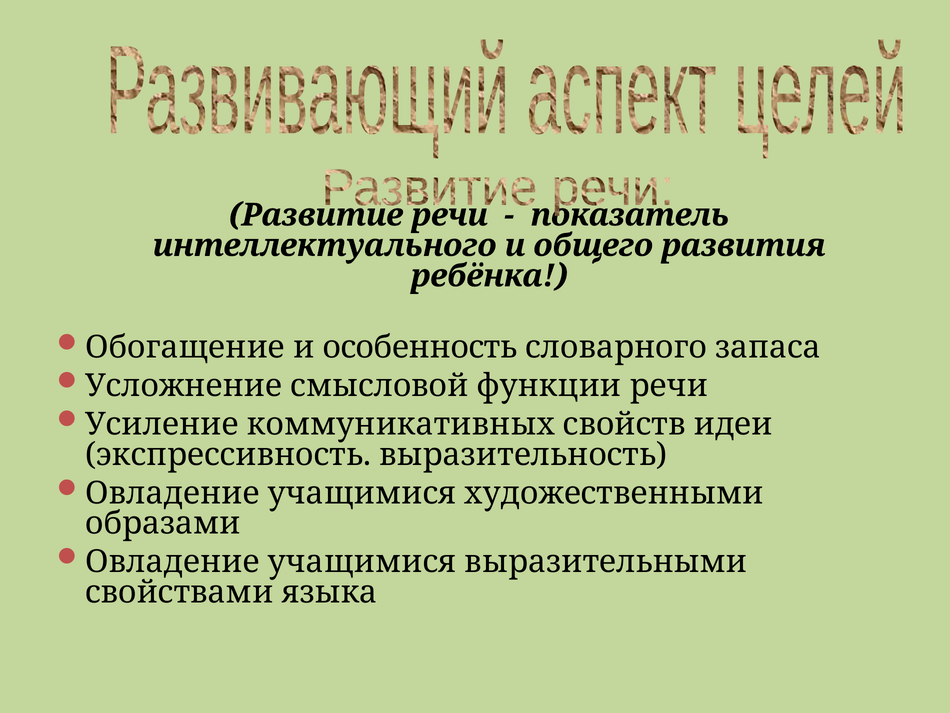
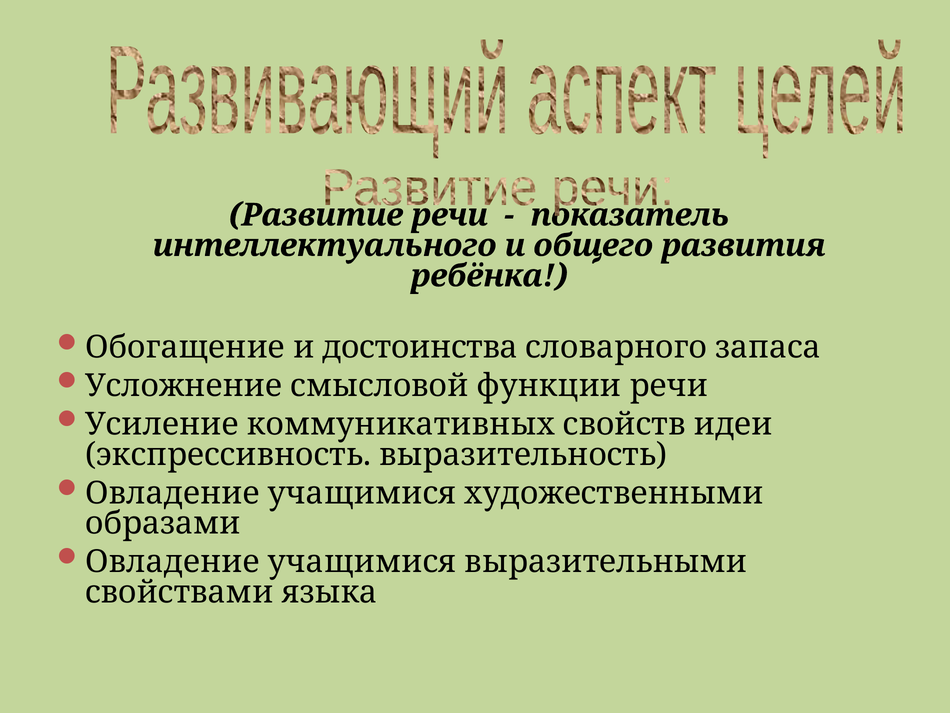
особенность: особенность -> достоинства
